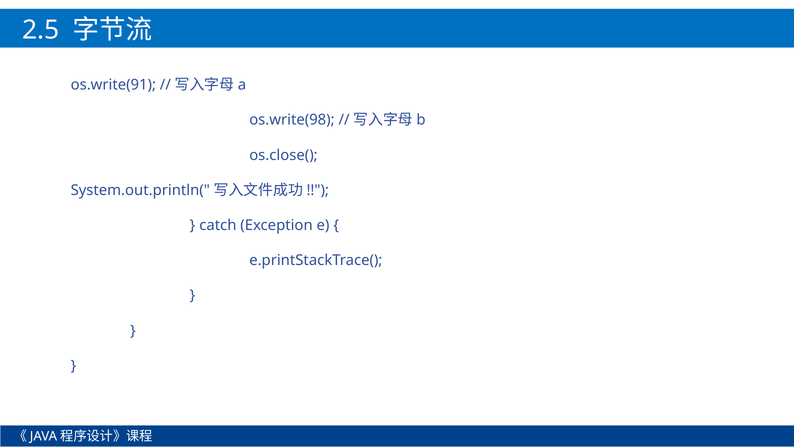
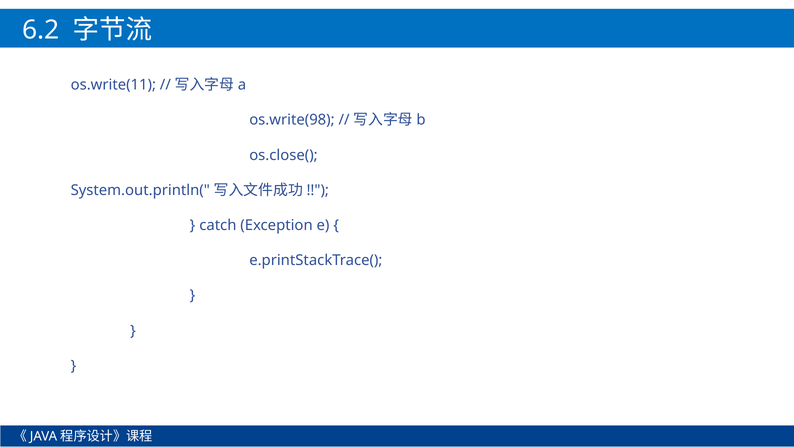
2.5: 2.5 -> 6.2
os.write(91: os.write(91 -> os.write(11
